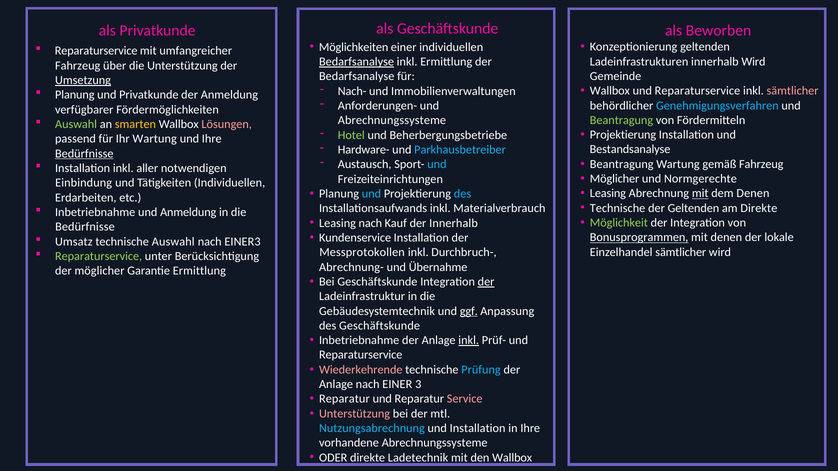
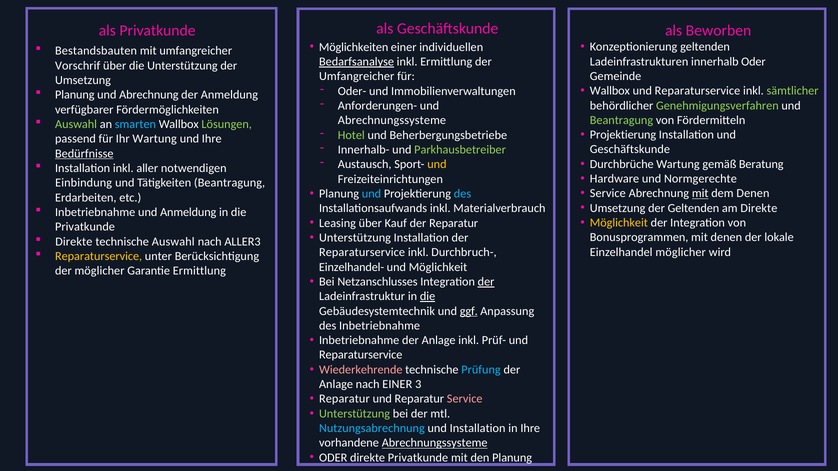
Reparaturservice at (96, 51): Reparaturservice -> Bestandsbauten
innerhalb Wird: Wird -> Oder
Fahrzeug at (78, 66): Fahrzeug -> Vorschrif
Bedarfsanalyse at (357, 76): Bedarfsanalyse -> Umfangreicher
Umsetzung at (83, 80) underline: present -> none
sämtlicher at (793, 91) colour: pink -> light green
Nach-: Nach- -> Oder-
und Privatkunde: Privatkunde -> Abrechnung
Genehmigungsverfahren colour: light blue -> light green
smarten colour: yellow -> light blue
Lösungen colour: pink -> light green
Hardware-: Hardware- -> Innerhalb-
Parkhausbetreiber colour: light blue -> light green
Bestandsanalyse at (630, 150): Bestandsanalyse -> Geschäftskunde
Beantragung at (622, 164): Beantragung -> Durchbrüche
gemäß Fahrzeug: Fahrzeug -> Beratung
und at (437, 164) colour: light blue -> yellow
Möglicher at (615, 179): Möglicher -> Hardware
Tätigkeiten Individuellen: Individuellen -> Beantragung
Leasing at (608, 194): Leasing -> Service
Technische at (618, 208): Technische -> Umsetzung
Möglichkeit at (619, 223) colour: light green -> yellow
Leasing nach: nach -> über
der Innerhalb: Innerhalb -> Reparatur
Bedürfnisse at (85, 227): Bedürfnisse -> Privatkunde
Kundenservice at (355, 238): Kundenservice -> Unterstützung
Bonusprogrammen underline: present -> none
Umsatz at (74, 242): Umsatz -> Direkte
EINER3: EINER3 -> ALLER3
Einzelhandel sämtlicher: sämtlicher -> möglicher
Messprotokollen at (362, 253): Messprotokollen -> Reparaturservice
Reparaturservice at (99, 256) colour: light green -> yellow
Abrechnung-: Abrechnung- -> Einzelhandel-
und Übernahme: Übernahme -> Möglichkeit
Bei Geschäftskunde: Geschäftskunde -> Netzanschlusses
die at (428, 297) underline: none -> present
des Geschäftskunde: Geschäftskunde -> Inbetriebnahme
inkl at (469, 341) underline: present -> none
Unterstützung at (355, 414) colour: pink -> light green
Abrechnungssysteme at (435, 443) underline: none -> present
direkte Ladetechnik: Ladetechnik -> Privatkunde
den Wallbox: Wallbox -> Planung
